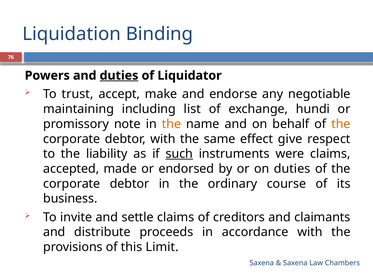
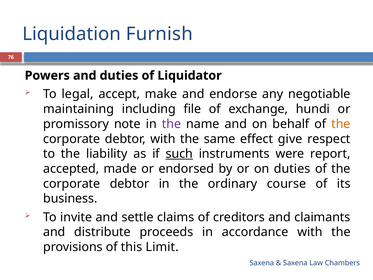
Binding: Binding -> Furnish
duties at (119, 75) underline: present -> none
trust: trust -> legal
list: list -> file
the at (171, 124) colour: orange -> purple
were claims: claims -> report
